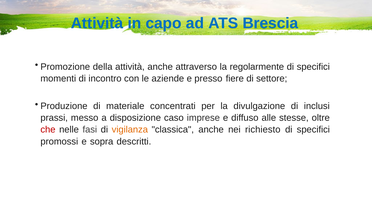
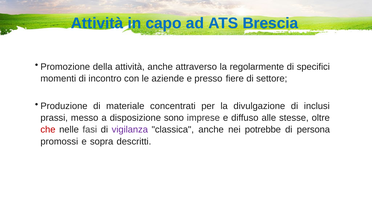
caso: caso -> sono
vigilanza colour: orange -> purple
richiesto: richiesto -> potrebbe
specifici at (313, 130): specifici -> persona
